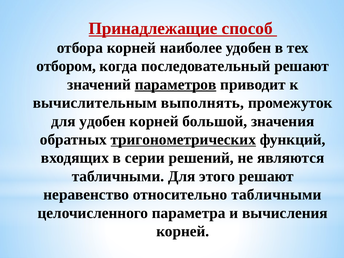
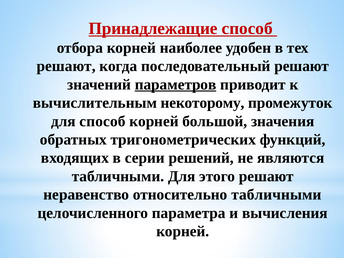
отбором at (66, 66): отбором -> решают
выполнять: выполнять -> некоторому
для удобен: удобен -> способ
тригонометрических underline: present -> none
